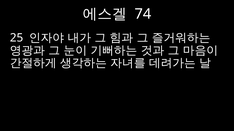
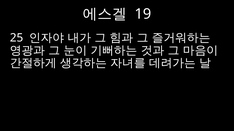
74: 74 -> 19
